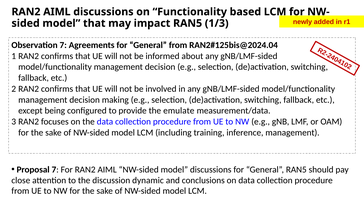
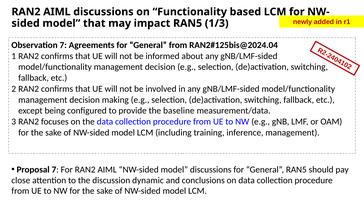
emulate: emulate -> baseline
